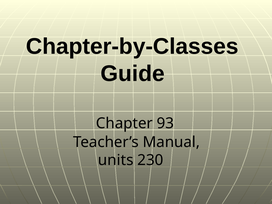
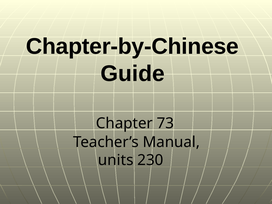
Chapter-by-Classes: Chapter-by-Classes -> Chapter-by-Chinese
93: 93 -> 73
